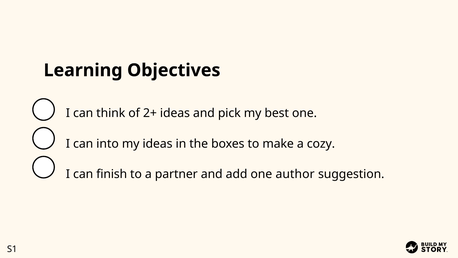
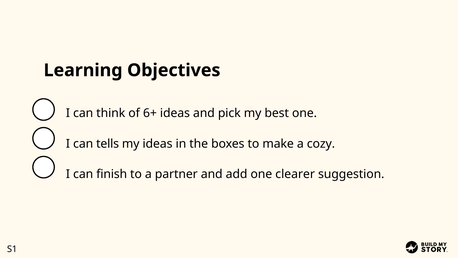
2+: 2+ -> 6+
into: into -> tells
author: author -> clearer
